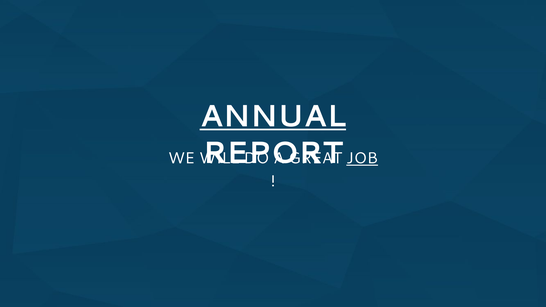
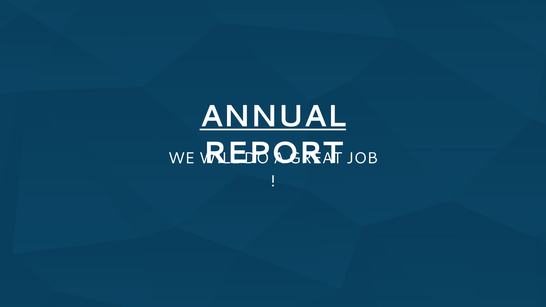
JOB underline: present -> none
